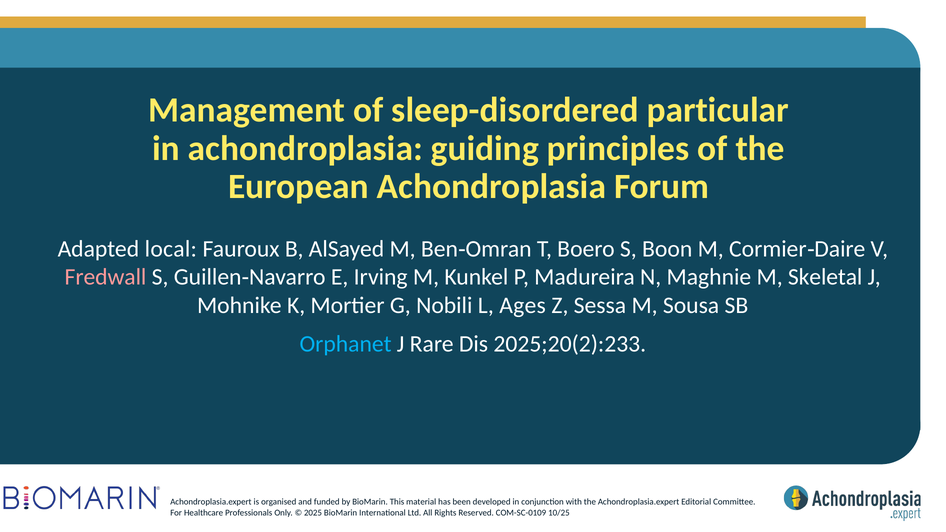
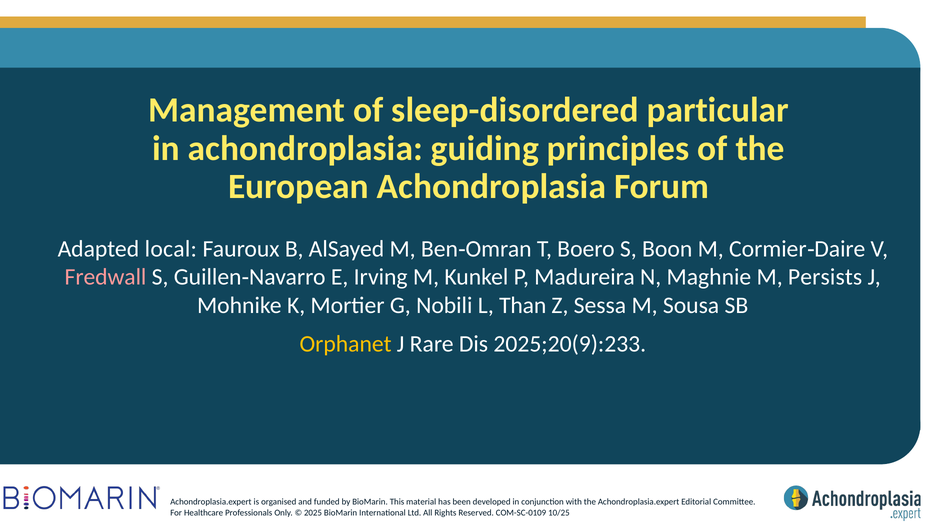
Skeletal: Skeletal -> Persists
Ages: Ages -> Than
Orphanet colour: light blue -> yellow
2025;20(2):233: 2025;20(2):233 -> 2025;20(9):233
